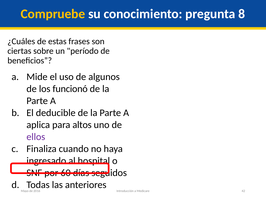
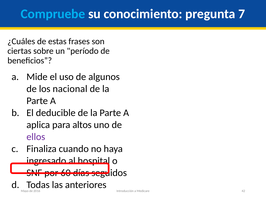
Compruebe colour: yellow -> light blue
8: 8 -> 7
funcionó: funcionó -> nacional
